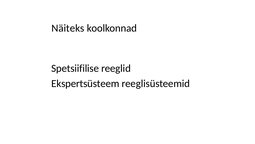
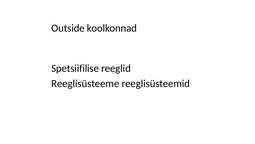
Näiteks: Näiteks -> Outside
Ekspertsüsteem: Ekspertsüsteem -> Reeglisüsteeme
